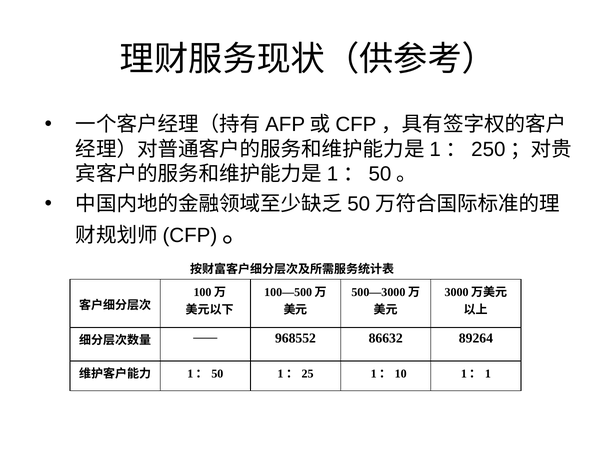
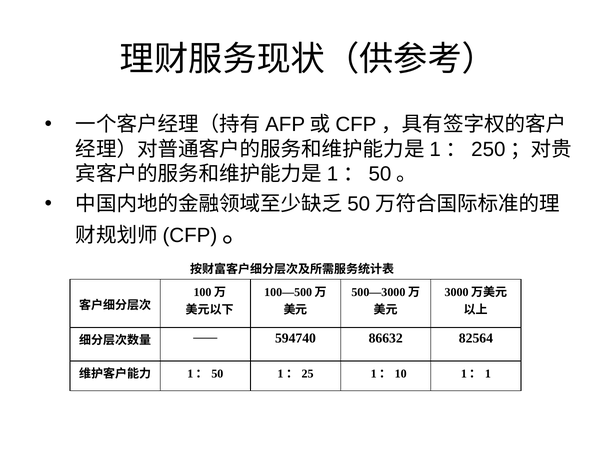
968552: 968552 -> 594740
89264: 89264 -> 82564
